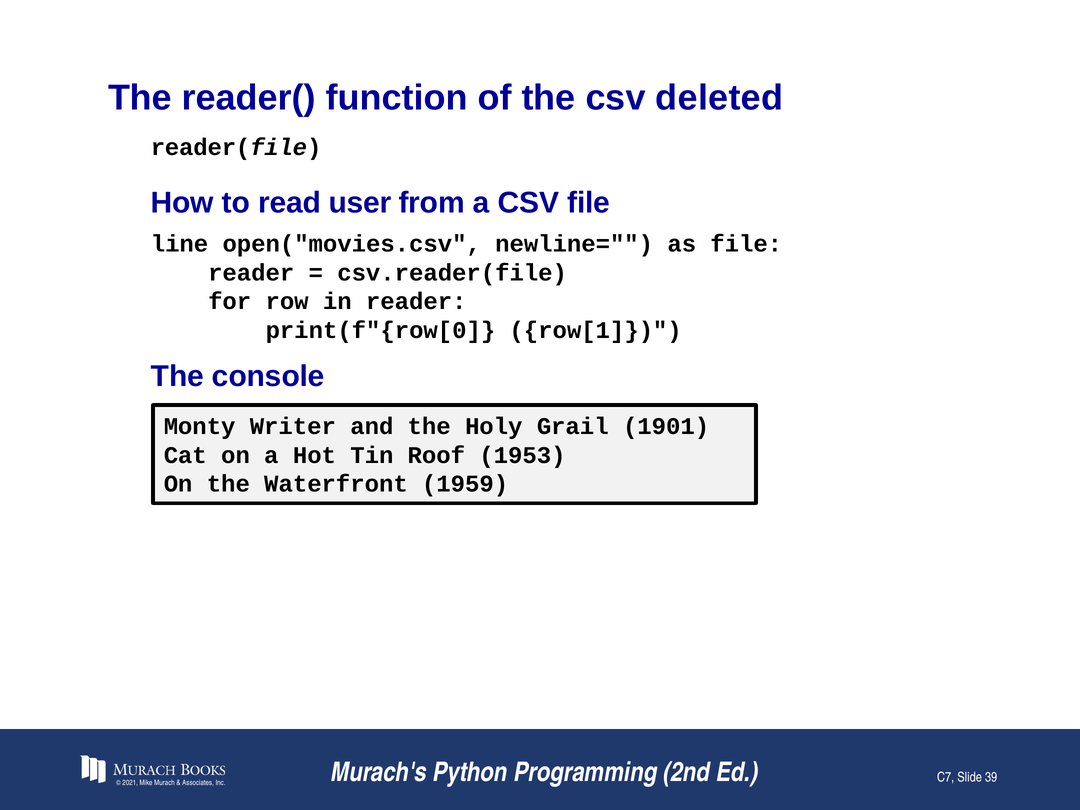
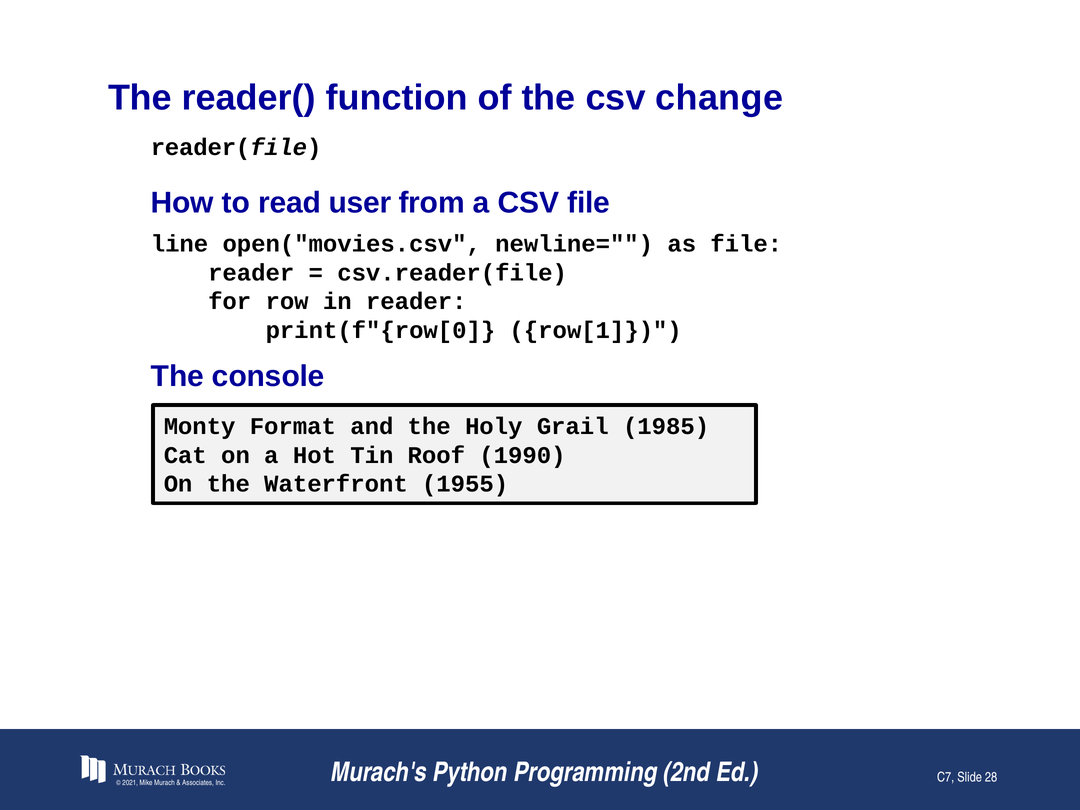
deleted: deleted -> change
Writer: Writer -> Format
1901: 1901 -> 1985
1953: 1953 -> 1990
1959: 1959 -> 1955
39: 39 -> 28
